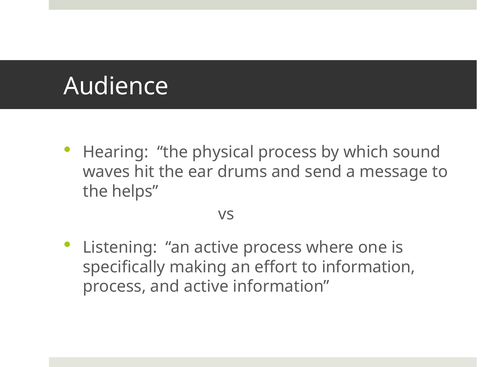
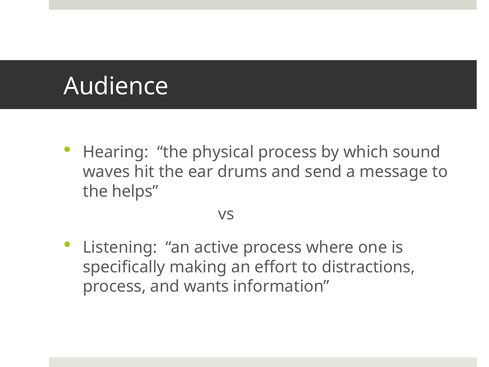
to information: information -> distractions
and active: active -> wants
